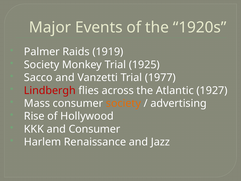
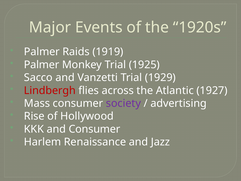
Society at (42, 65): Society -> Palmer
1977: 1977 -> 1929
society at (123, 103) colour: orange -> purple
